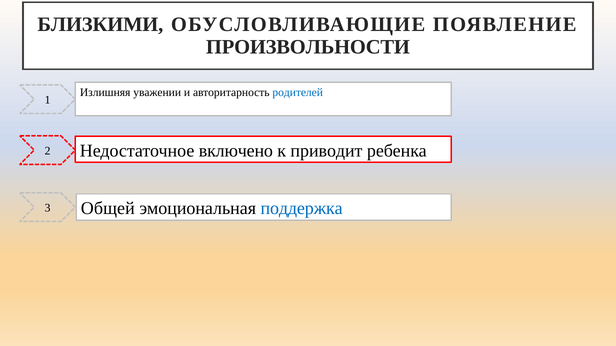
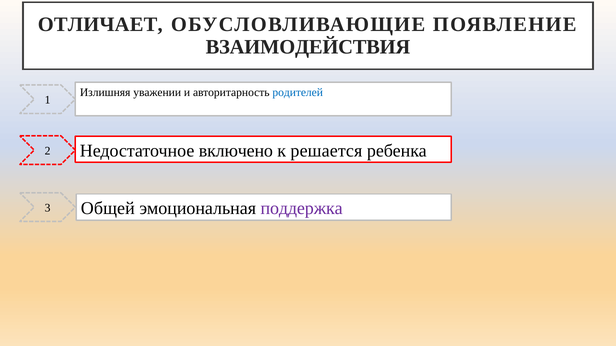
БЛИЗКИМИ: БЛИЗКИМИ -> ОТЛИЧАЕТ
ПРОИЗВОЛЬНОСТИ: ПРОИЗВОЛЬНОСТИ -> ВЗАИМОДЕЙСТВИЯ
приводит: приводит -> решается
поддержка colour: blue -> purple
